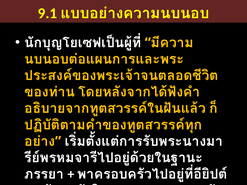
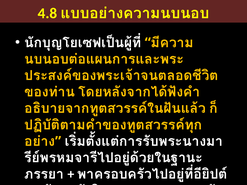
9.1: 9.1 -> 4.8
